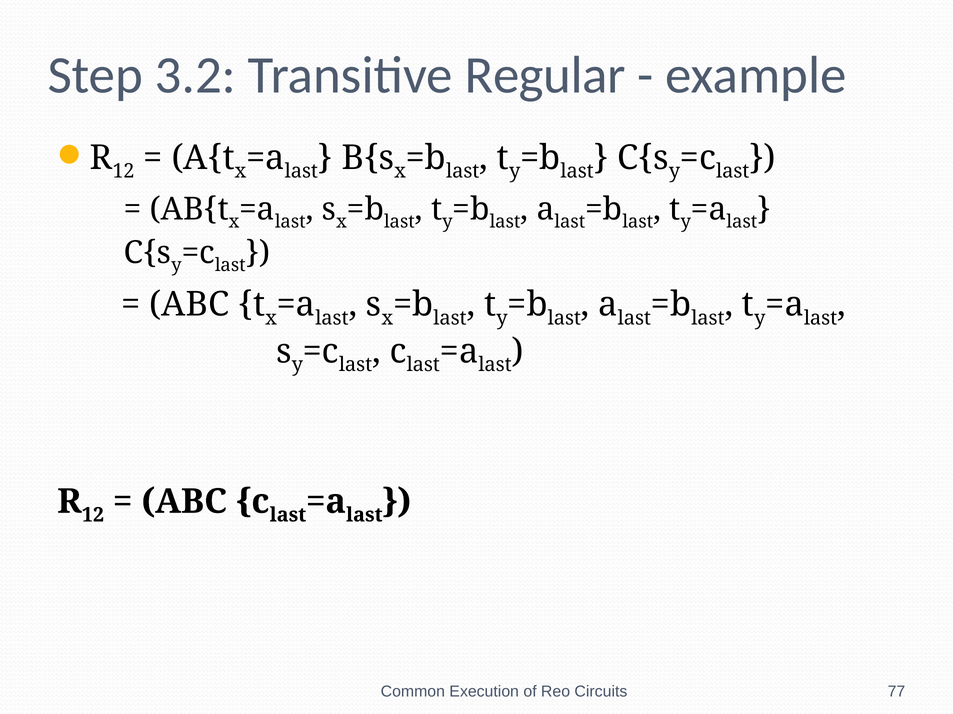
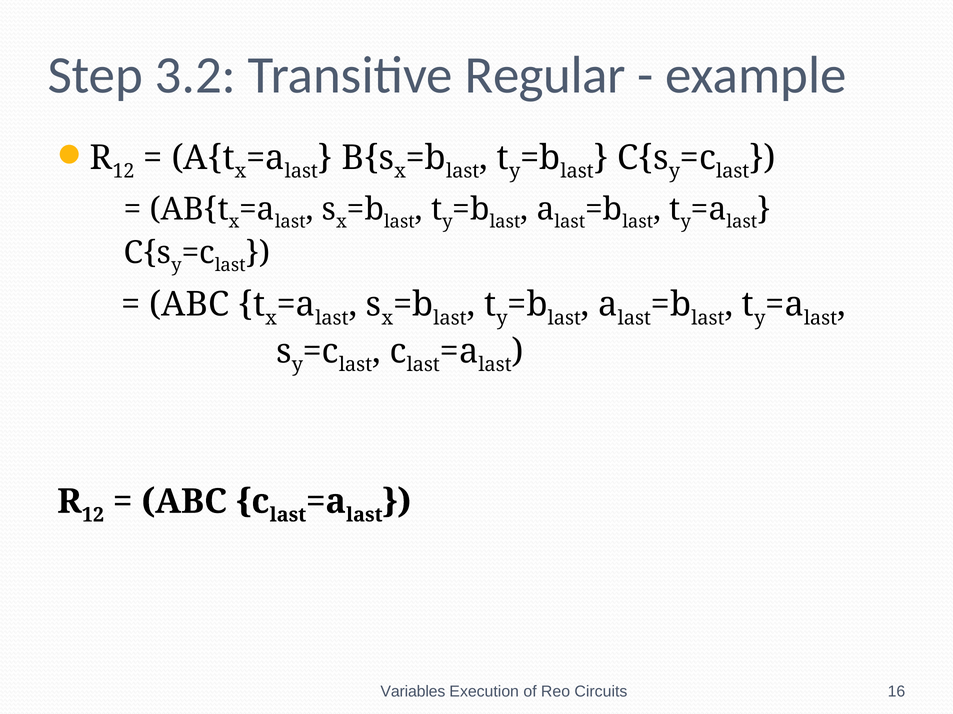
Common: Common -> Variables
77: 77 -> 16
